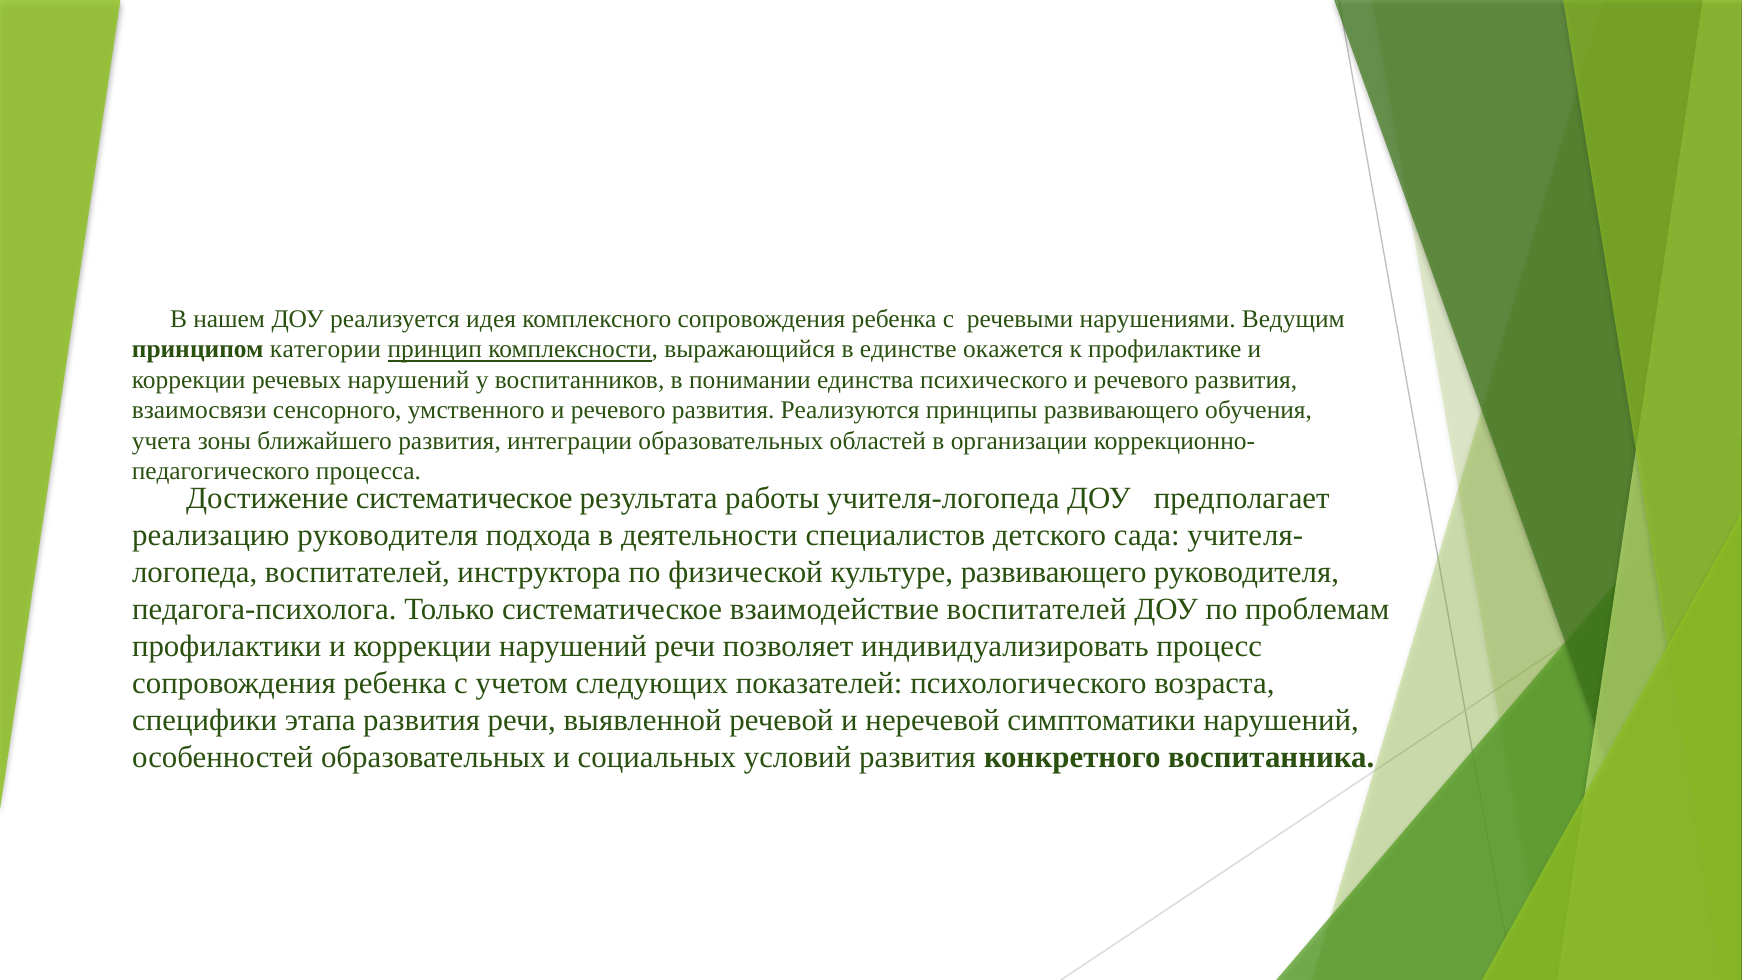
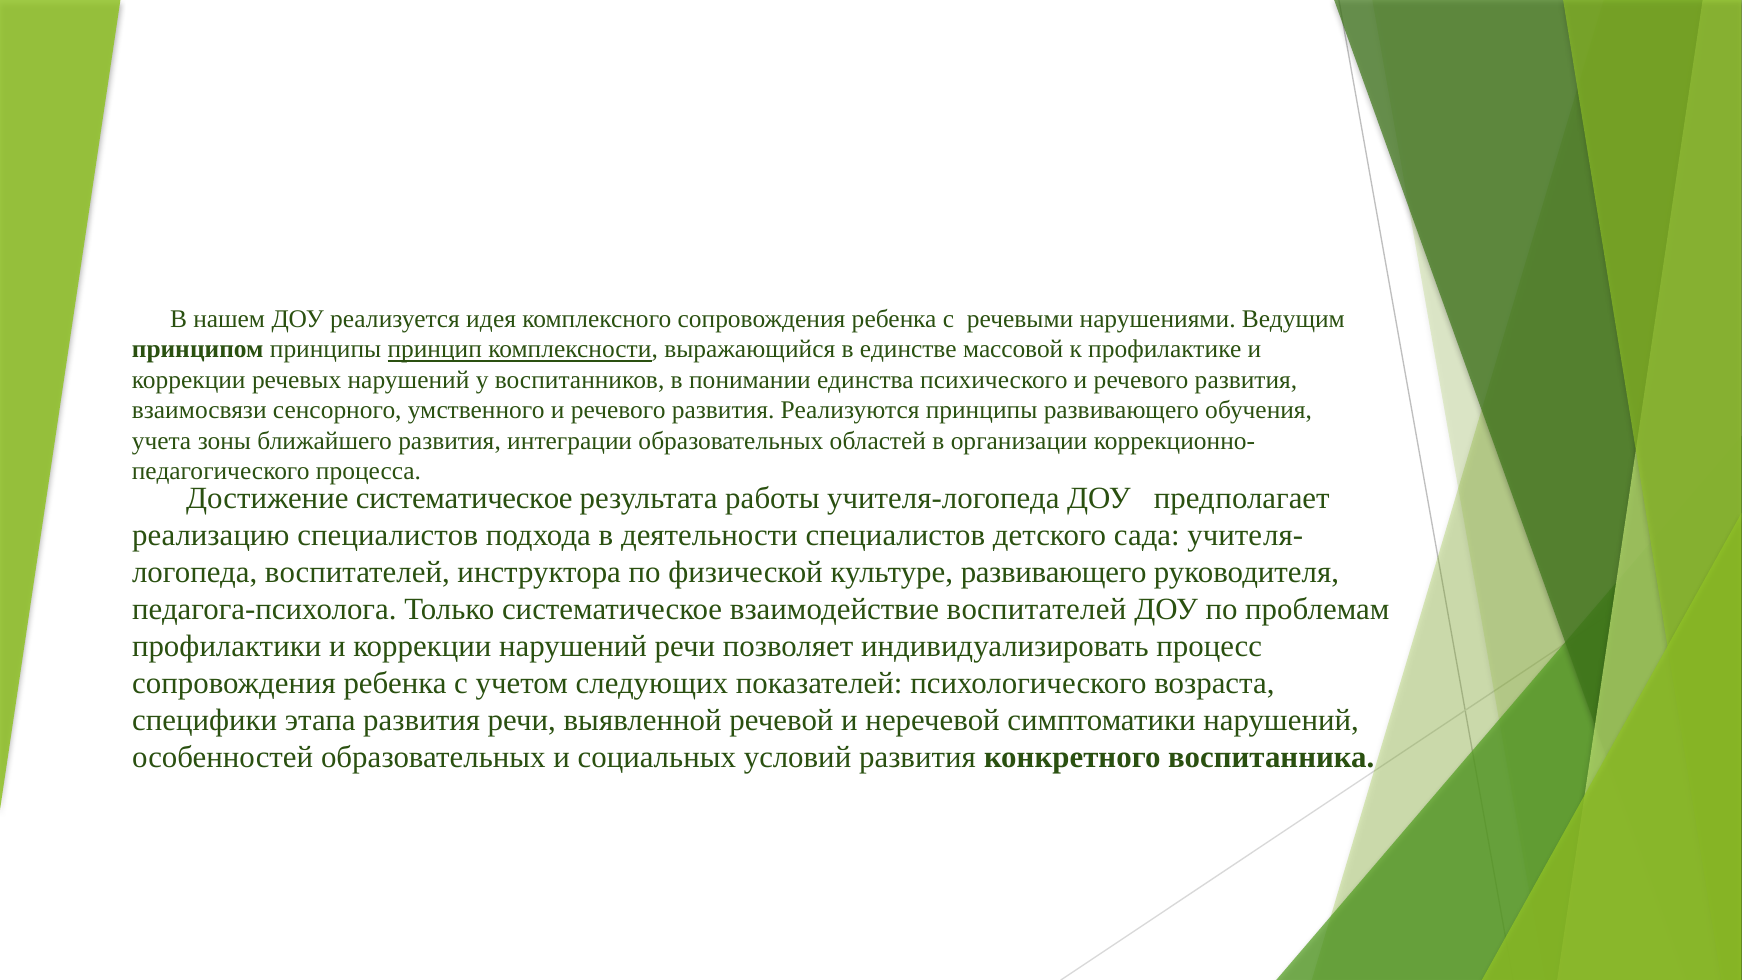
принципом категории: категории -> принципы
окажется: окажется -> массовой
реализацию руководителя: руководителя -> специалистов
